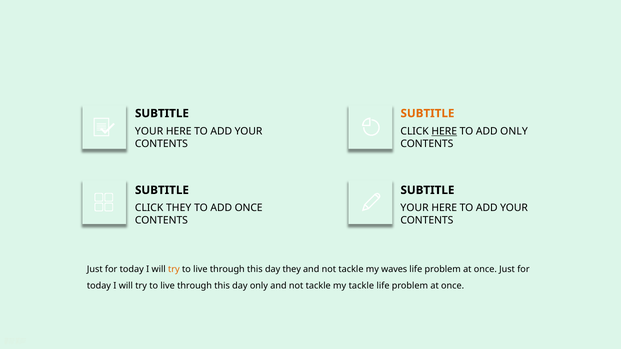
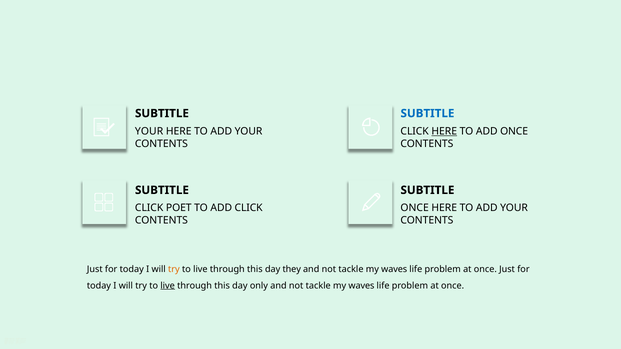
SUBTITLE at (427, 113) colour: orange -> blue
ADD ONLY: ONLY -> ONCE
CLICK THEY: THEY -> POET
ADD ONCE: ONCE -> CLICK
YOUR at (415, 208): YOUR -> ONCE
live at (168, 286) underline: none -> present
tackle at (361, 286): tackle -> waves
